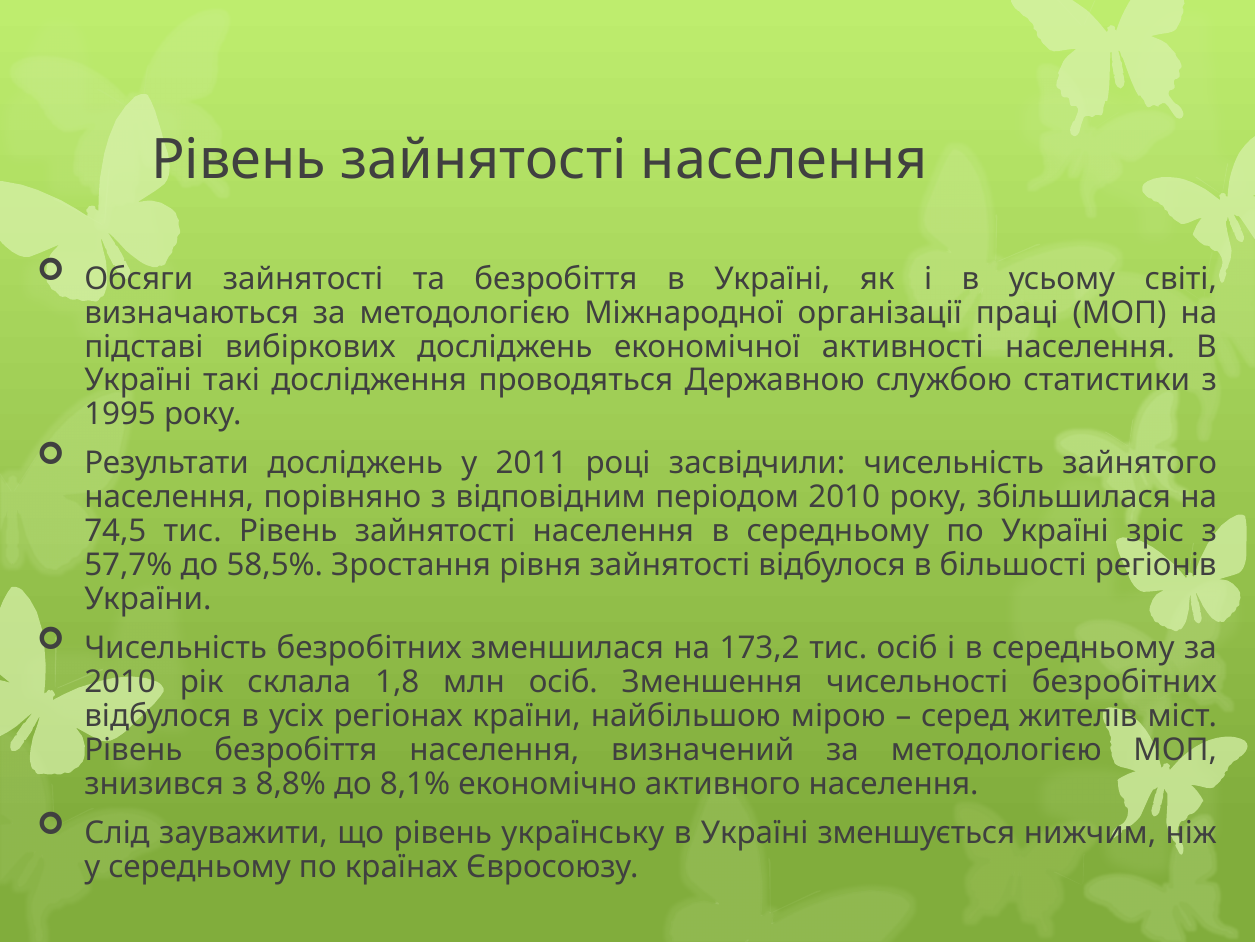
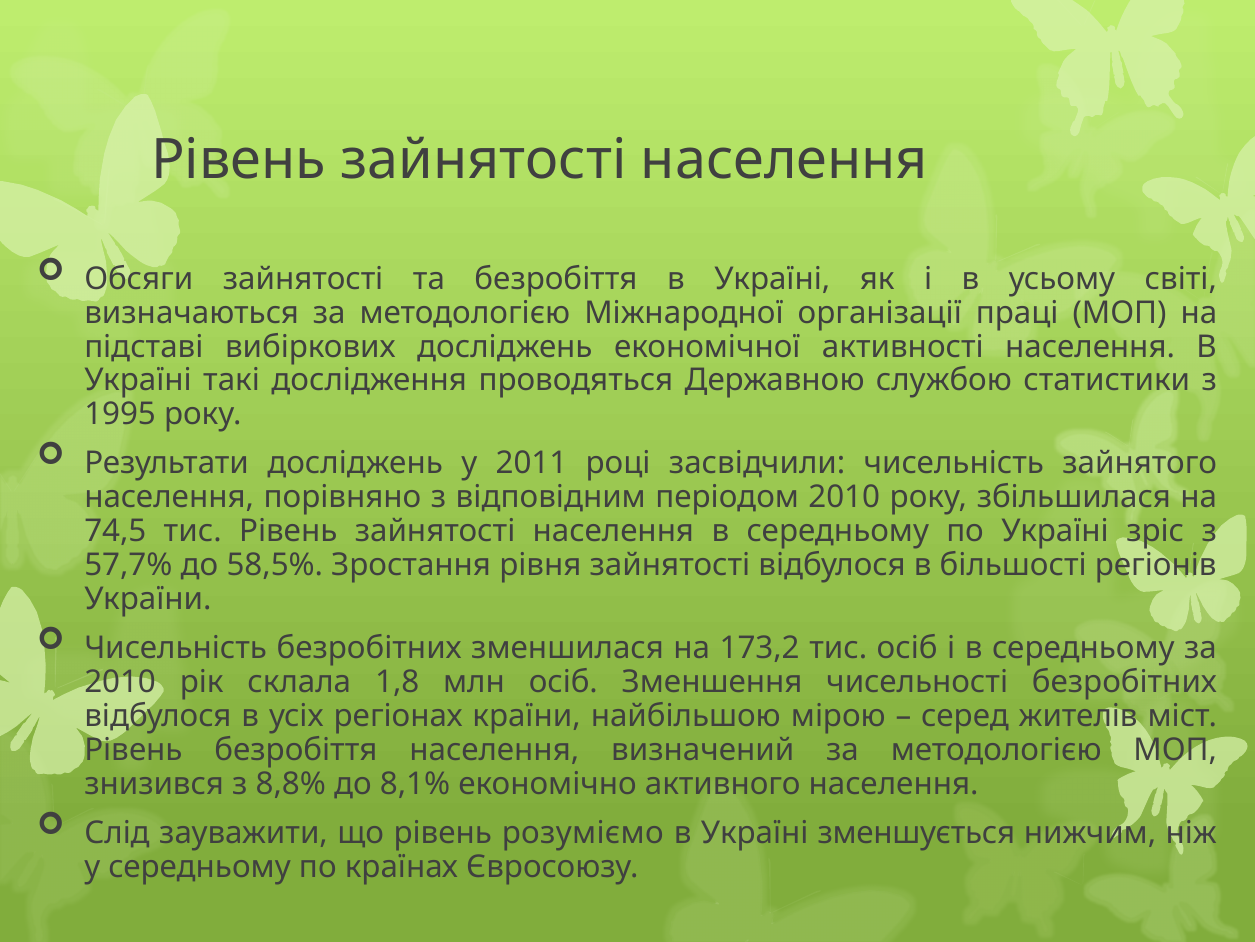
українську: українську -> розуміємо
